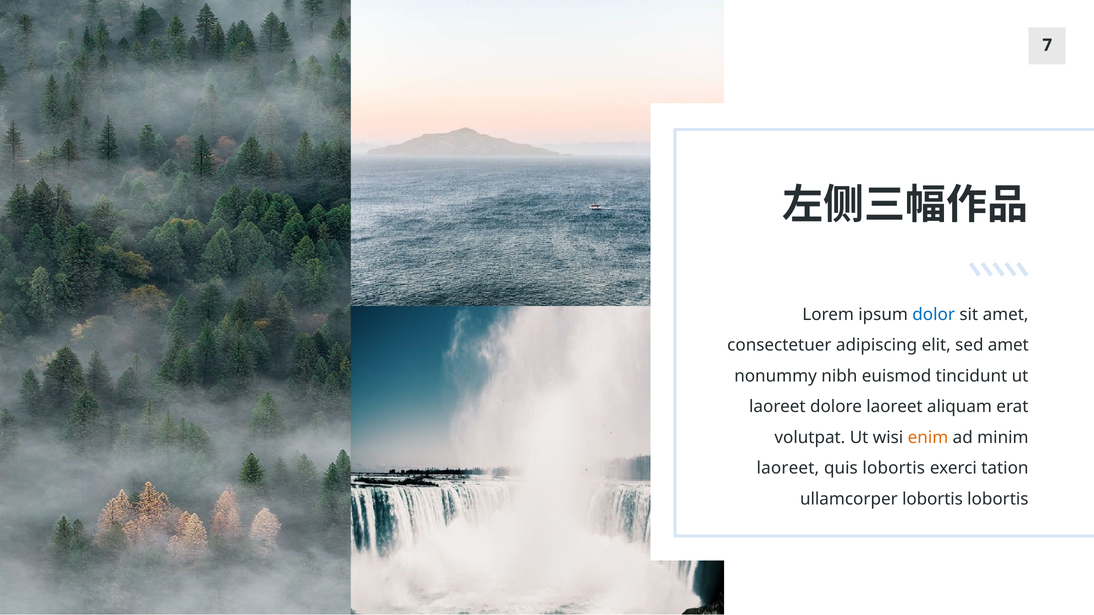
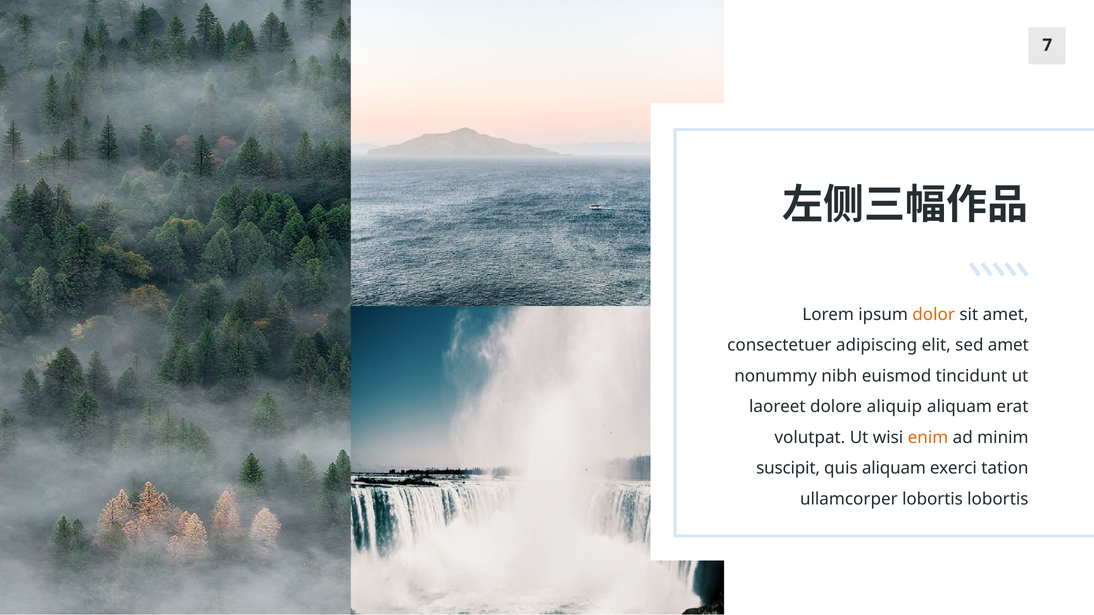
dolor colour: blue -> orange
dolore laoreet: laoreet -> aliquip
laoreet at (788, 468): laoreet -> suscipit
quis lobortis: lobortis -> aliquam
